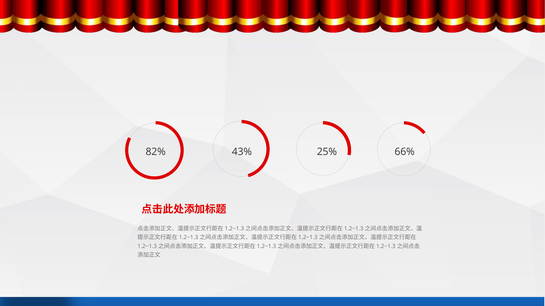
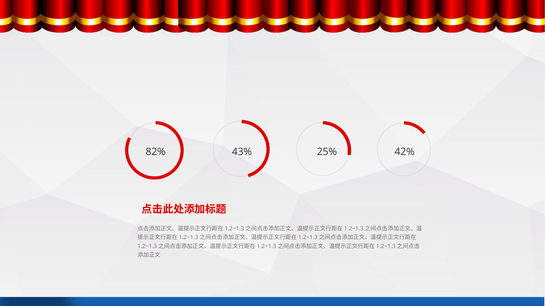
66%: 66% -> 42%
